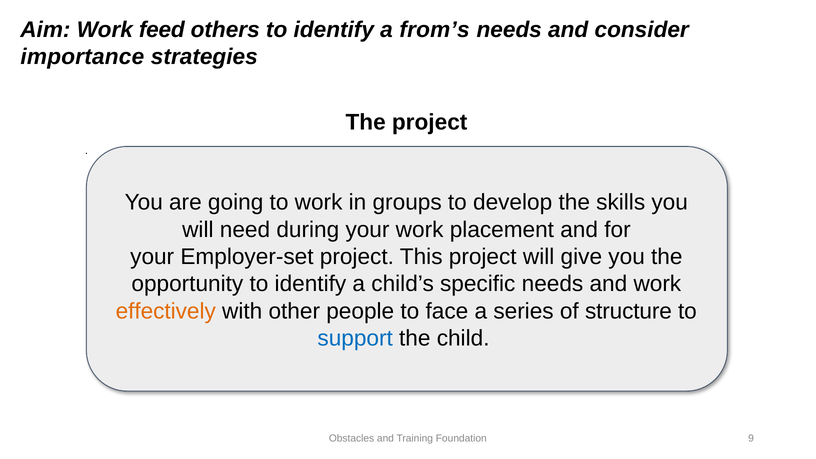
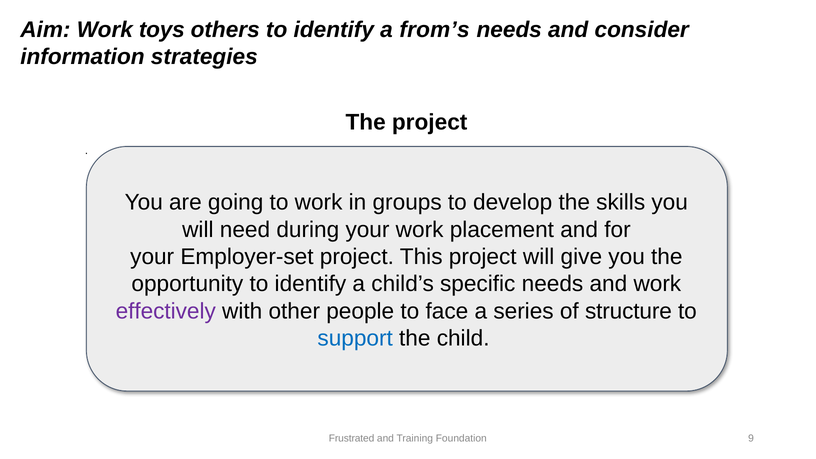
feed: feed -> toys
importance: importance -> information
effectively colour: orange -> purple
Obstacles: Obstacles -> Frustrated
